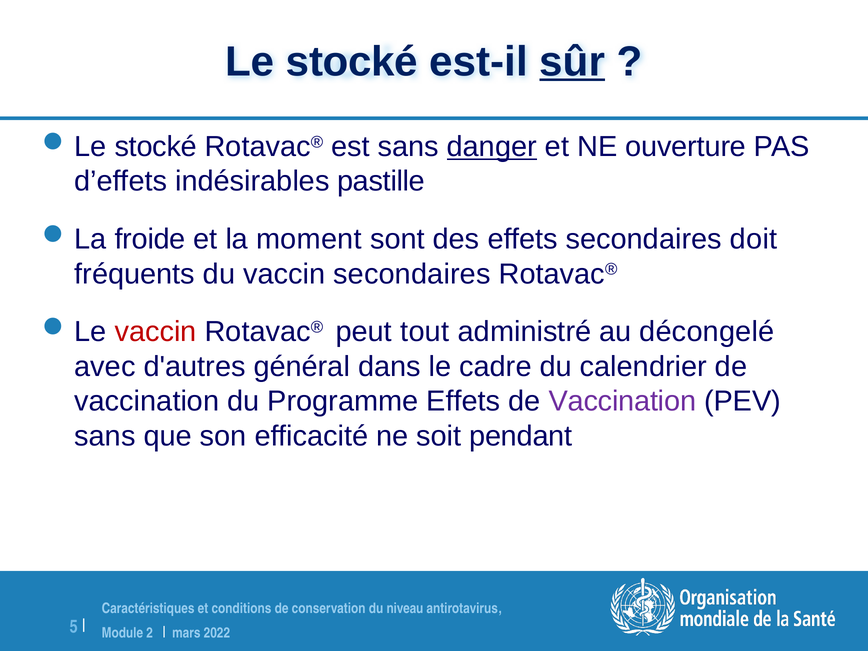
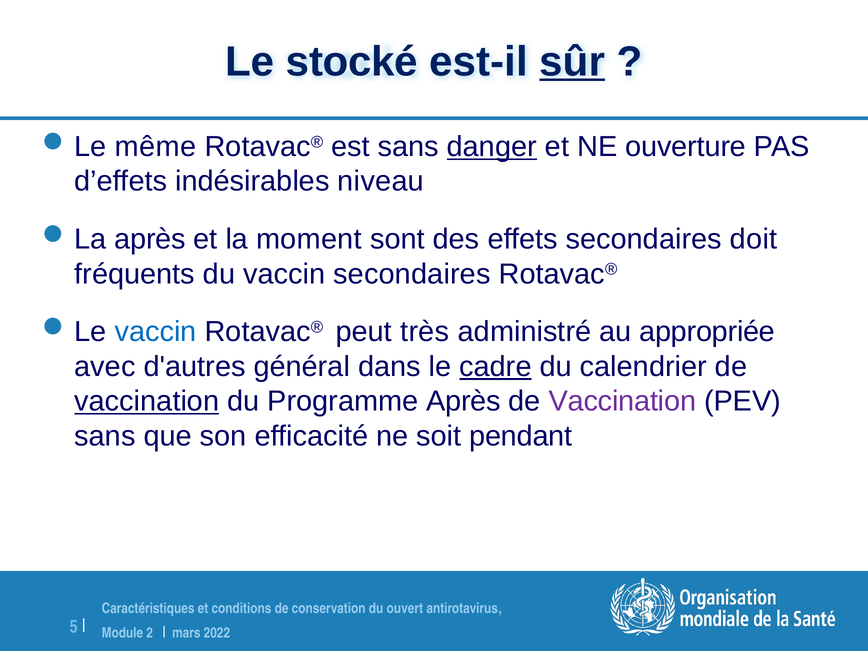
stocké at (156, 147): stocké -> même
pastille: pastille -> niveau
froide at (150, 239): froide -> après
vaccin at (156, 332) colour: red -> blue
tout: tout -> très
décongelé: décongelé -> appropriée
cadre underline: none -> present
vaccination at (147, 401) underline: none -> present
Programme Effets: Effets -> Après
niveau: niveau -> ouvert
